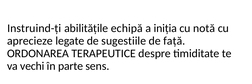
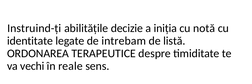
echipă: echipă -> decizie
aprecieze: aprecieze -> identitate
sugestiile: sugestiile -> intrebam
față: față -> listă
parte: parte -> reale
